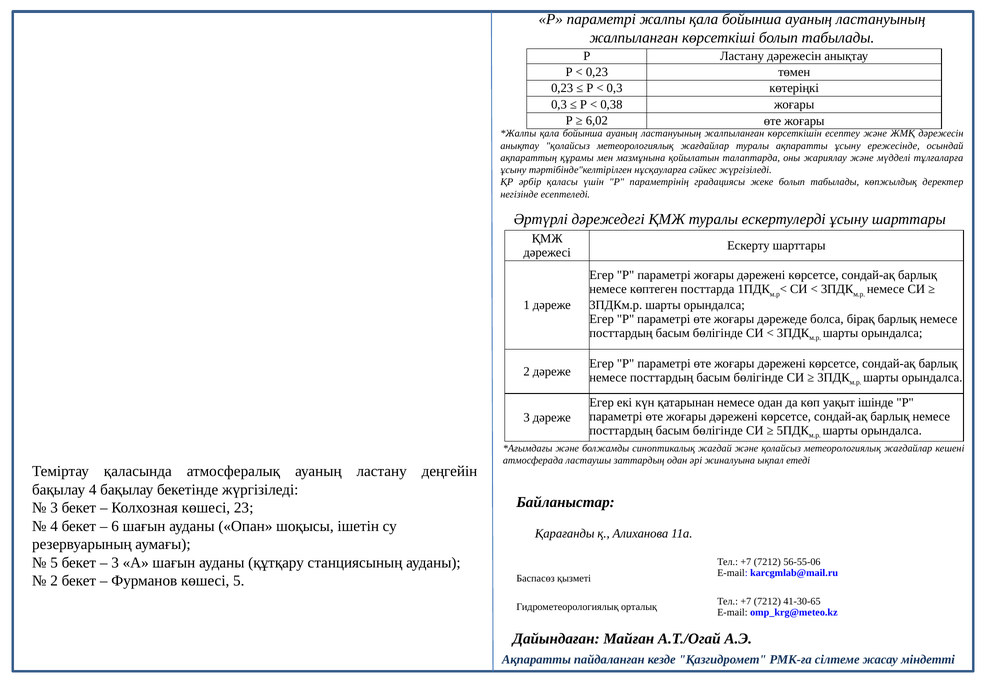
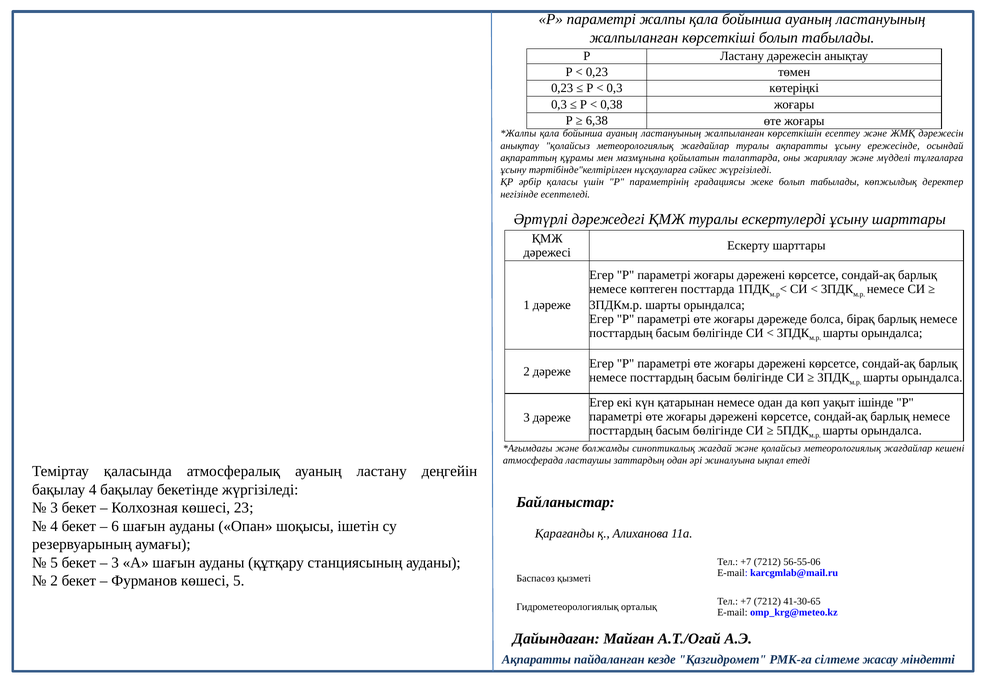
6,02: 6,02 -> 6,38
